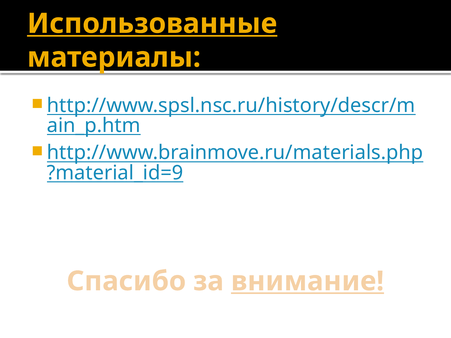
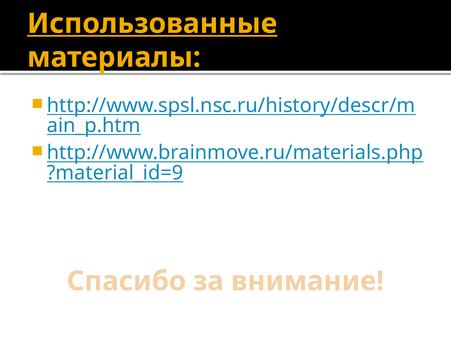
внимание underline: present -> none
